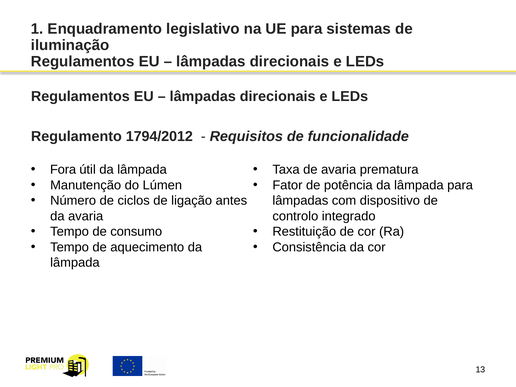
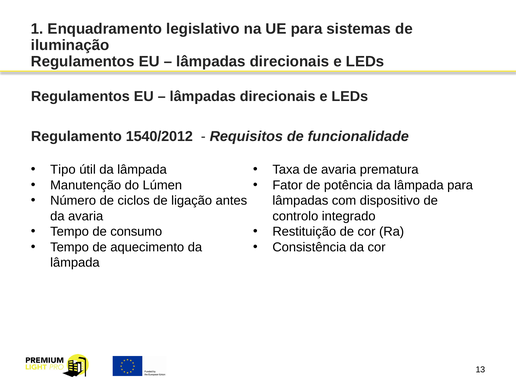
1794/2012: 1794/2012 -> 1540/2012
Fora: Fora -> Tipo
